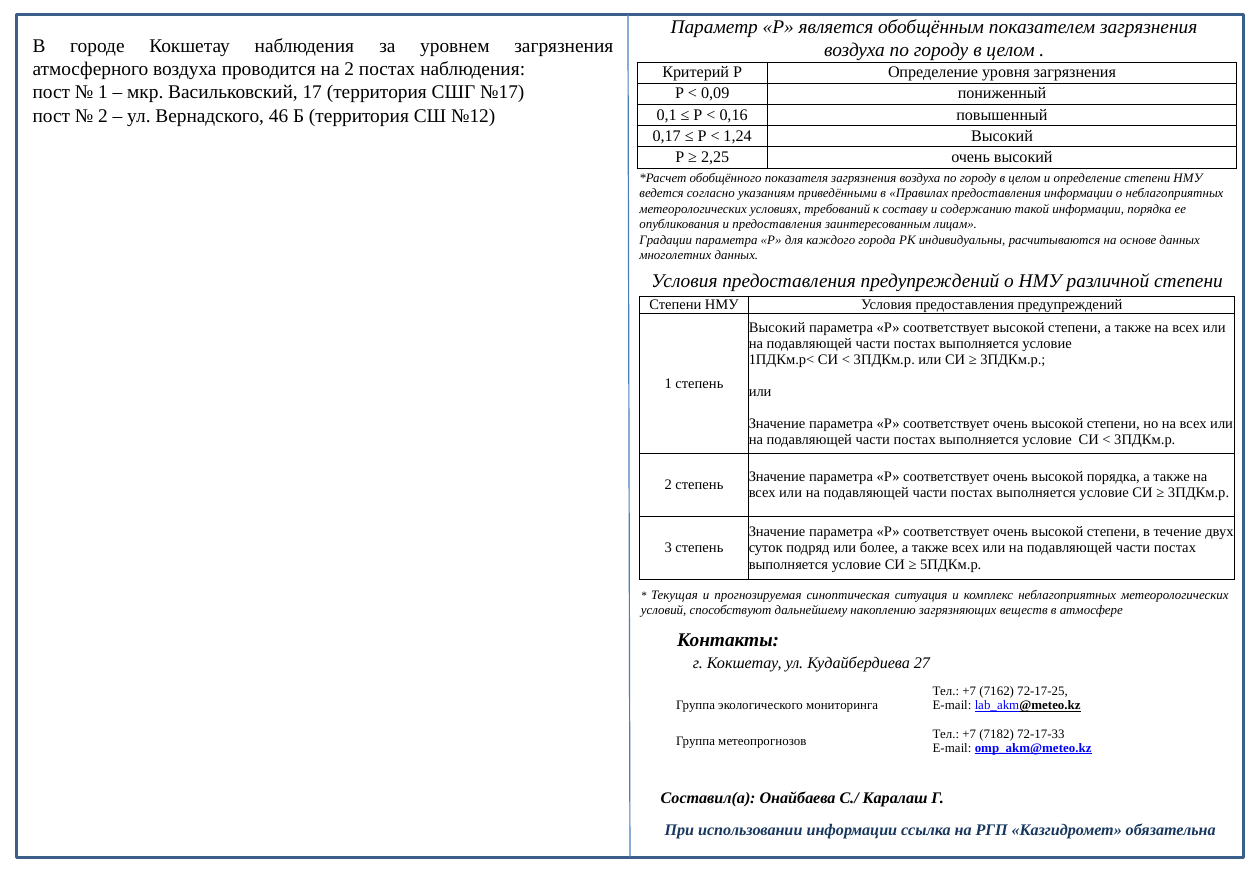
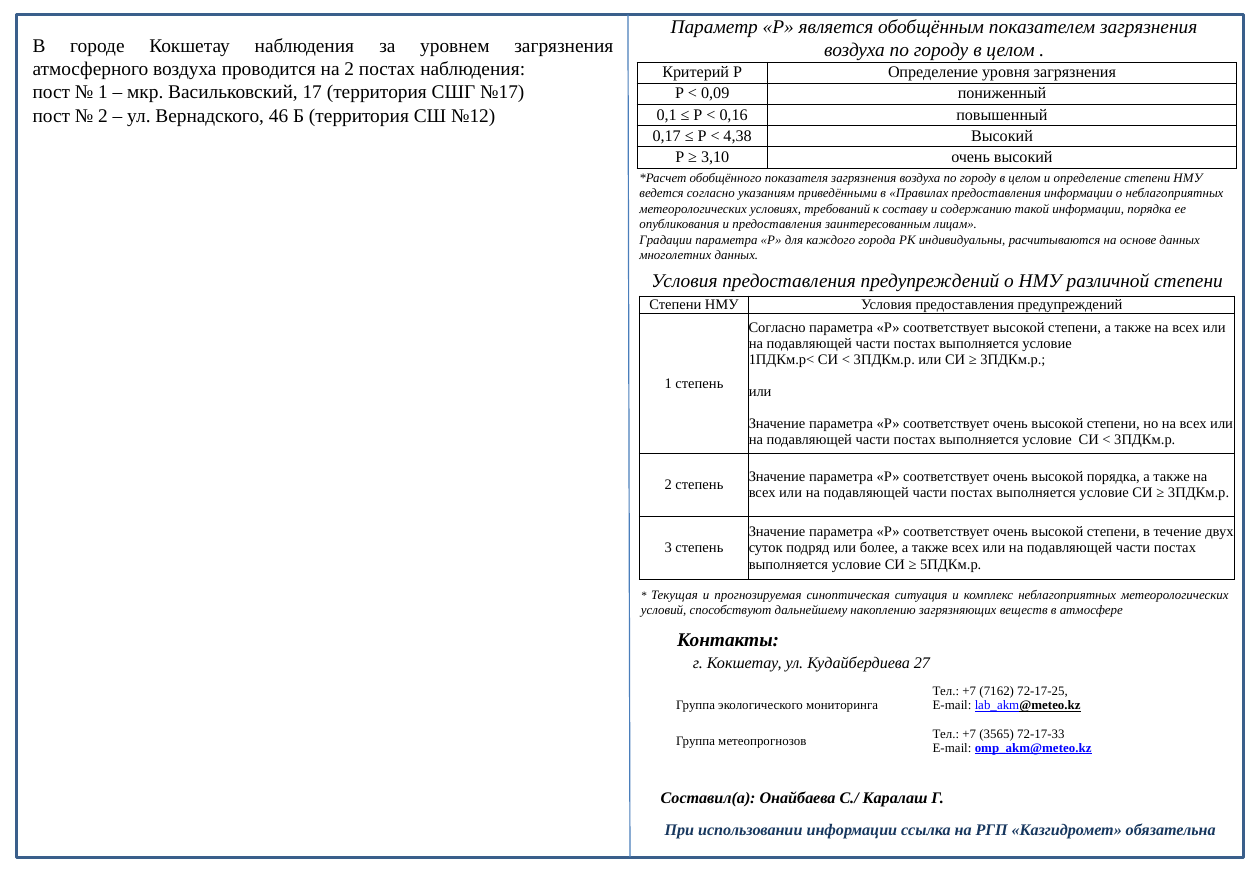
1,24: 1,24 -> 4,38
2,25: 2,25 -> 3,10
Высокий at (777, 327): Высокий -> Согласно
7182: 7182 -> 3565
